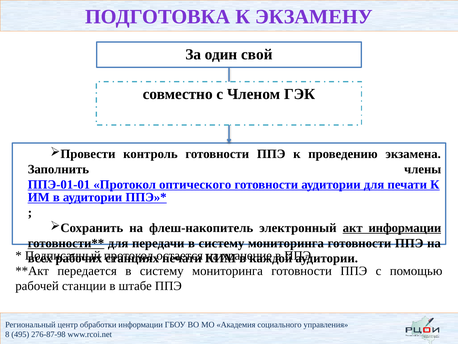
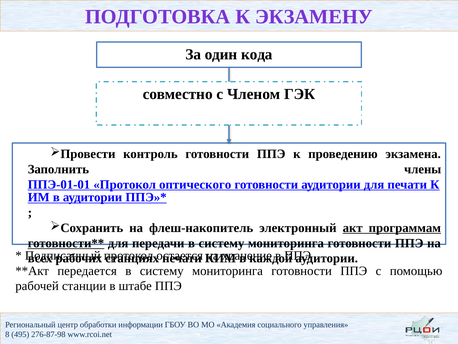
свой: свой -> кода
акт информации: информации -> программам
